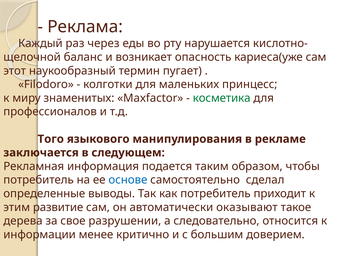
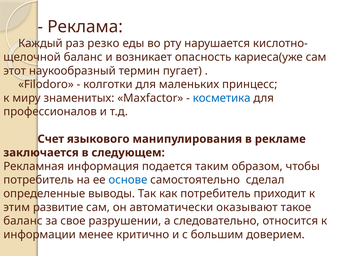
через: через -> резко
косметика colour: green -> blue
Того: Того -> Счет
дерева at (23, 221): дерева -> баланс
